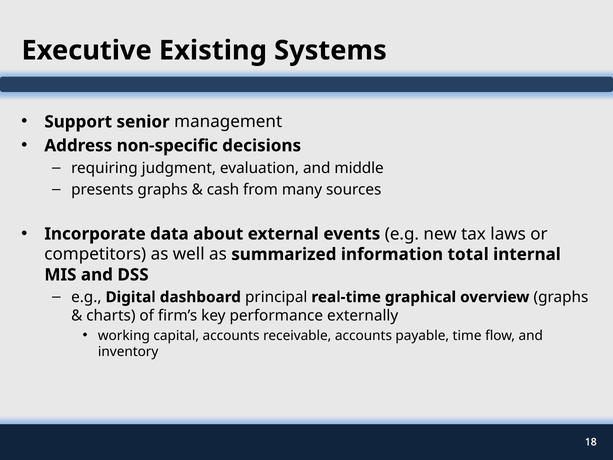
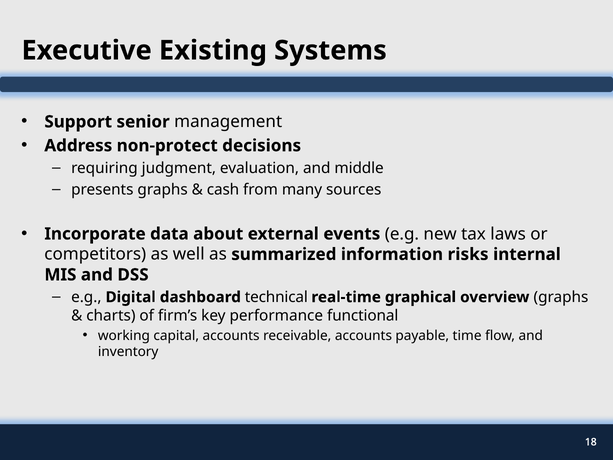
non-specific: non-specific -> non-protect
total: total -> risks
principal: principal -> technical
externally: externally -> functional
